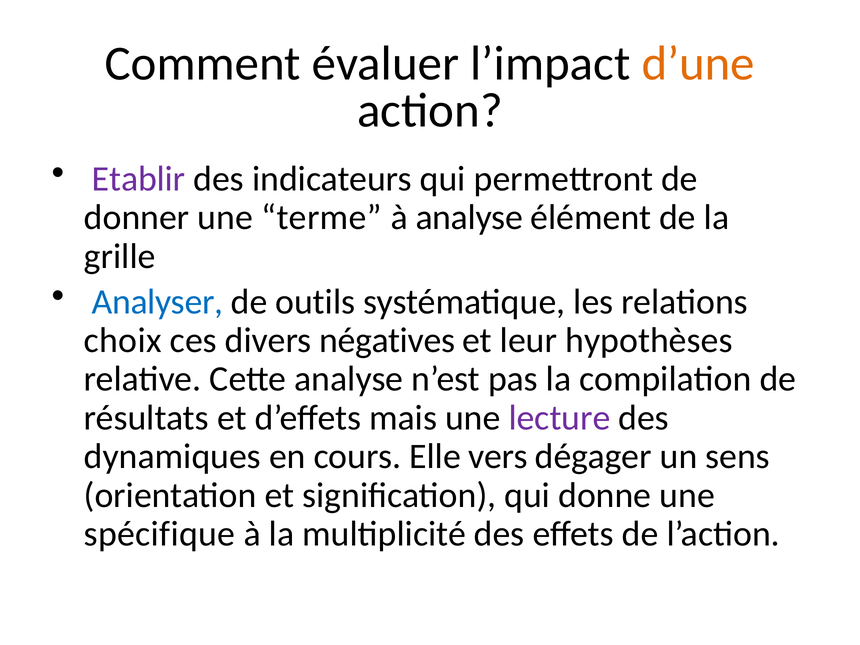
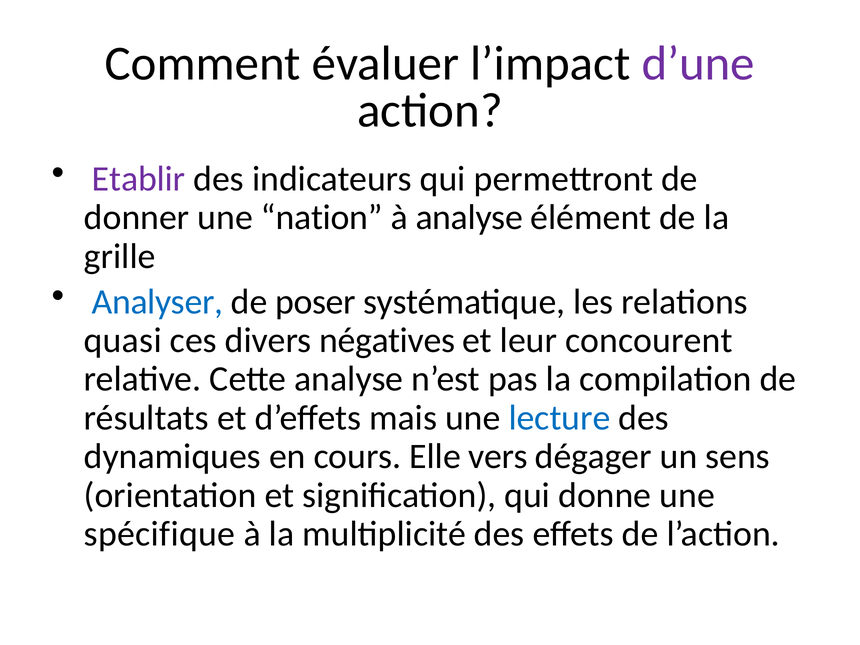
d’une colour: orange -> purple
terme: terme -> nation
outils: outils -> poser
choix: choix -> quasi
hypothèses: hypothèses -> concourent
lecture colour: purple -> blue
